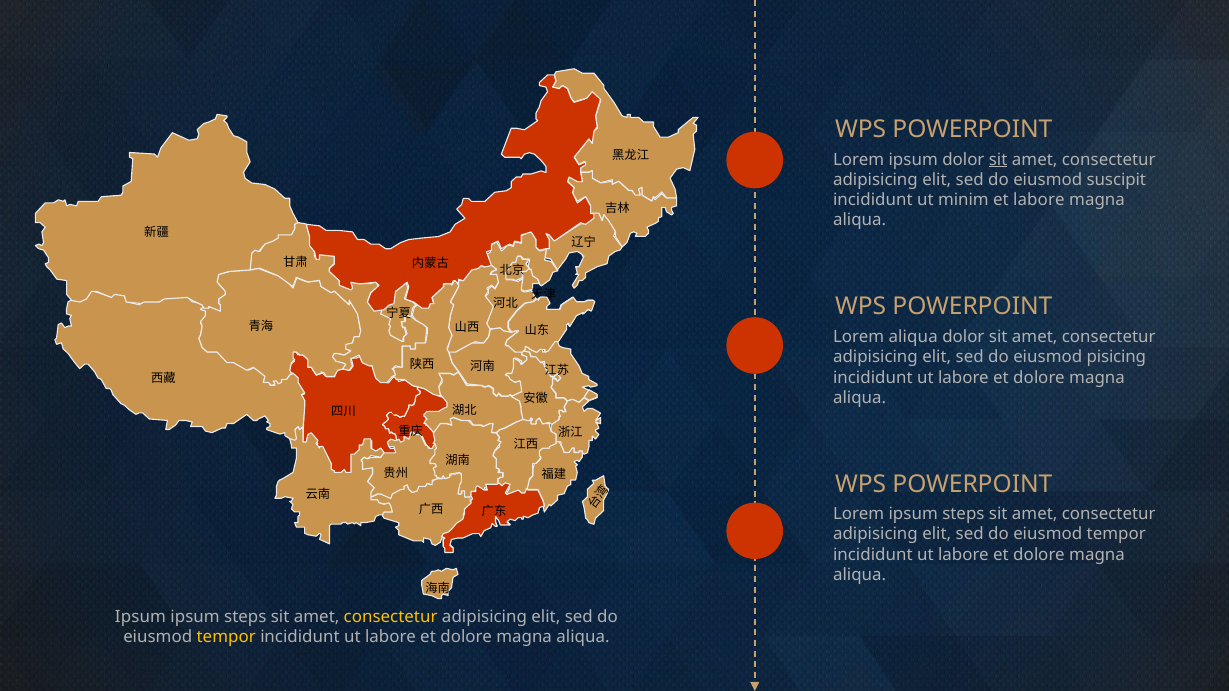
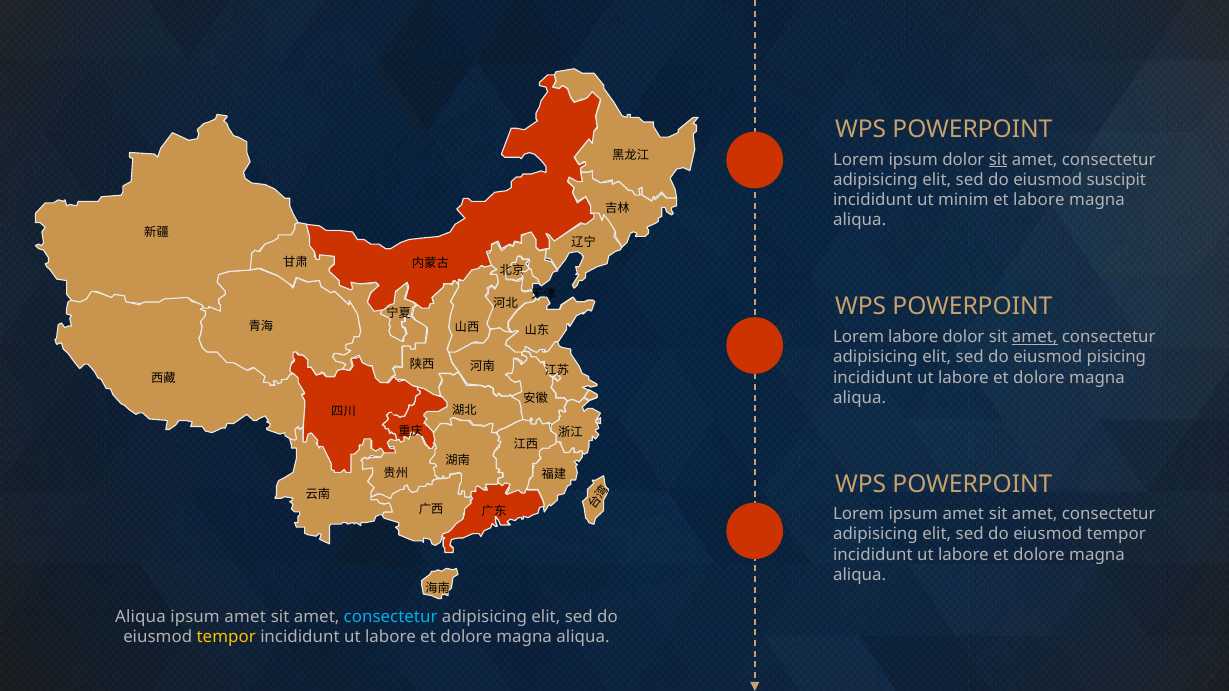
Lorem aliqua: aliqua -> labore
amet at (1035, 337) underline: none -> present
Lorem ipsum steps: steps -> amet
Ipsum at (140, 617): Ipsum -> Aliqua
steps at (245, 617): steps -> amet
consectetur at (391, 617) colour: yellow -> light blue
